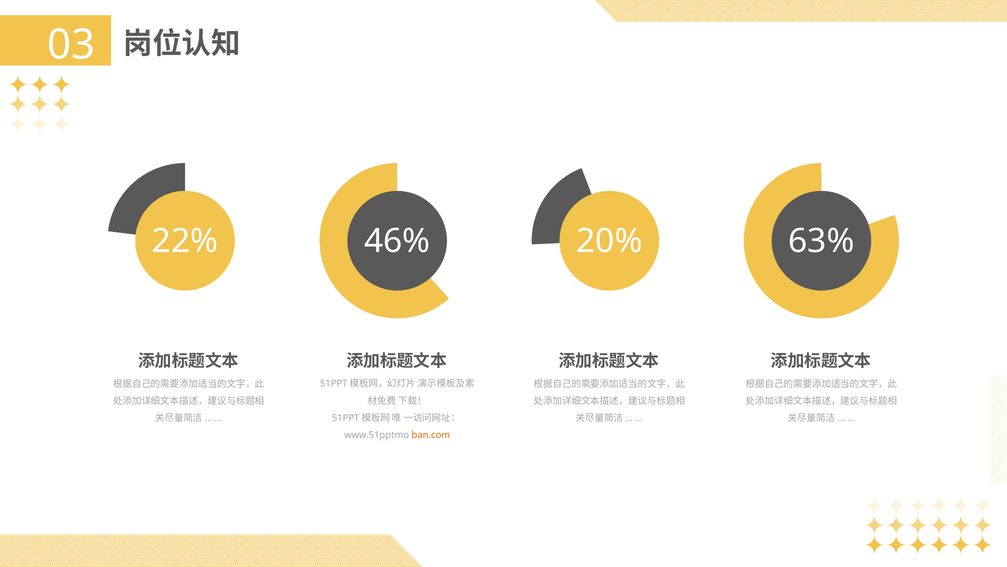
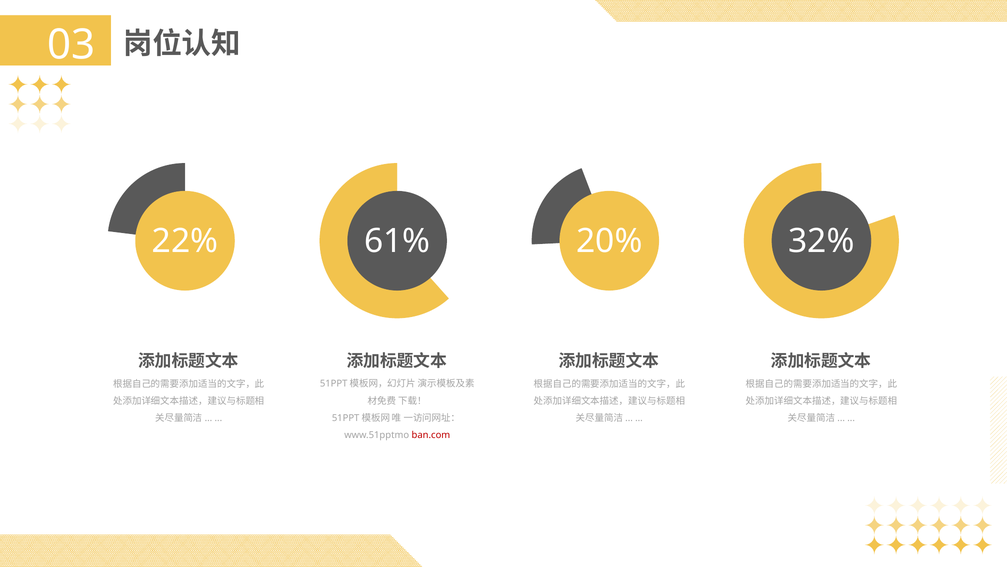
46%: 46% -> 61%
63%: 63% -> 32%
ban.com colour: orange -> red
